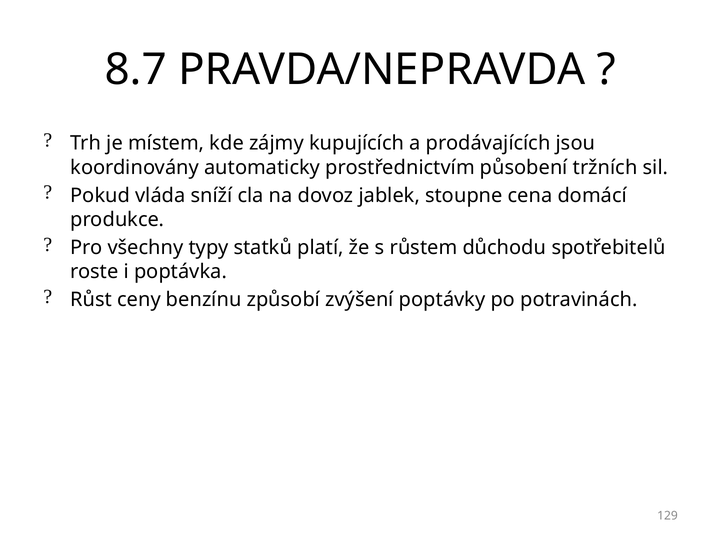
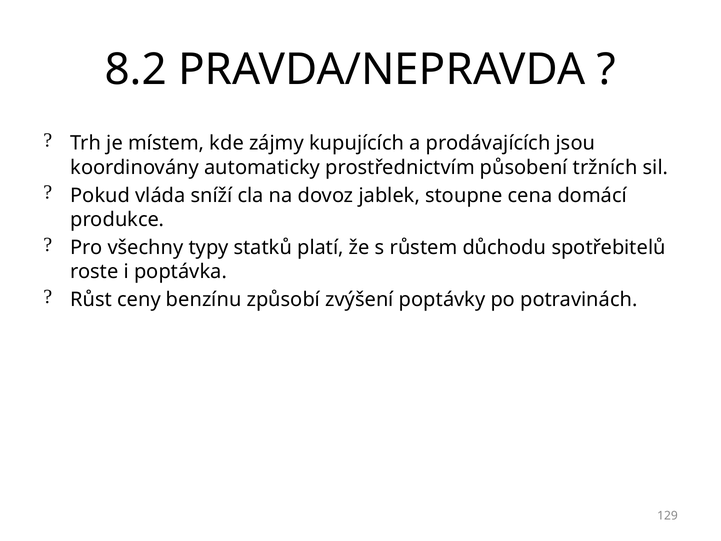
8.7: 8.7 -> 8.2
